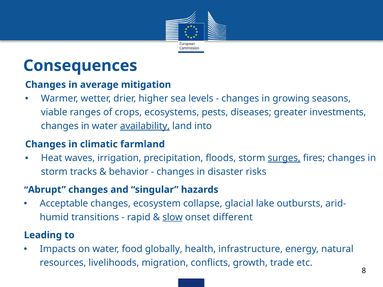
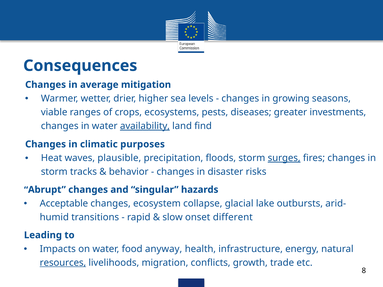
into: into -> find
farmland: farmland -> purposes
irrigation: irrigation -> plausible
slow underline: present -> none
globally: globally -> anyway
resources underline: none -> present
